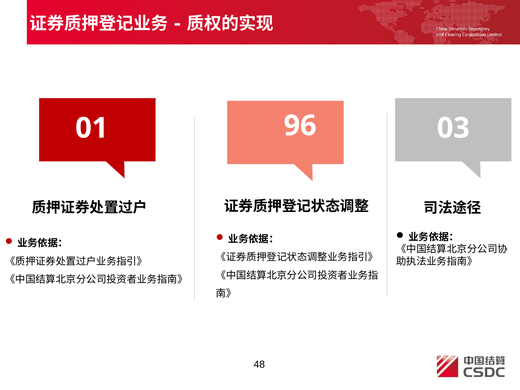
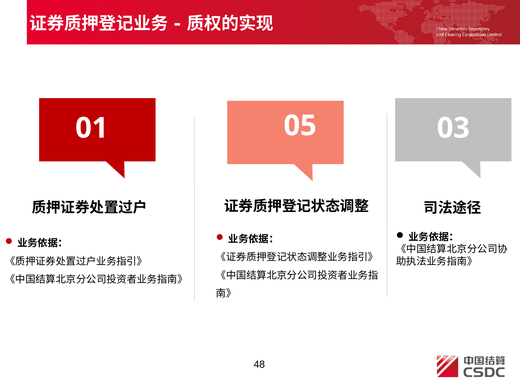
96: 96 -> 05
